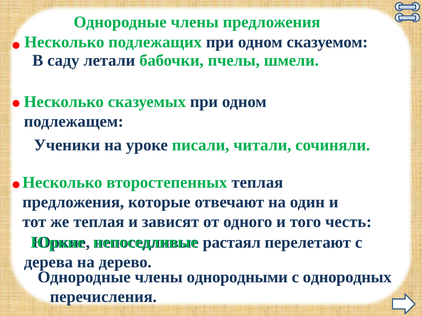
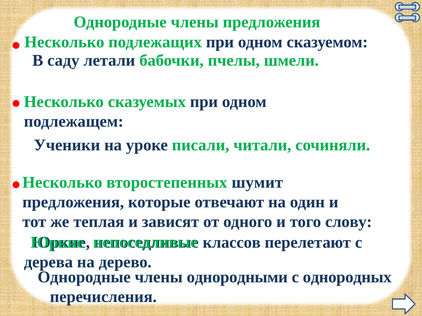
второстепенных теплая: теплая -> шумит
честь: честь -> слову
растаял: растаял -> классов
